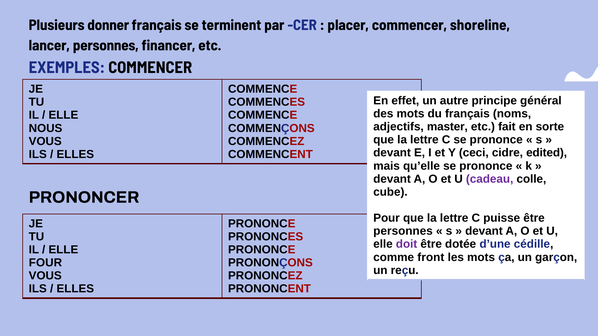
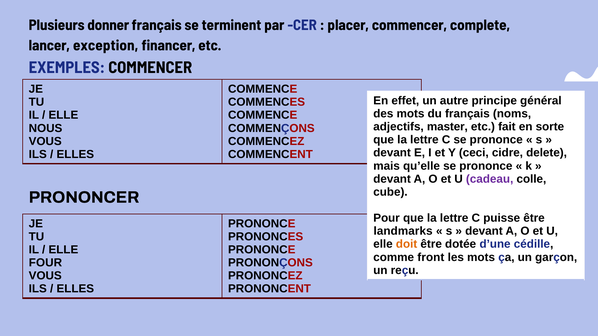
shoreline: shoreline -> complete
lancer personnes: personnes -> exception
edited: edited -> delete
personnes at (403, 231): personnes -> landmarks
doit colour: purple -> orange
